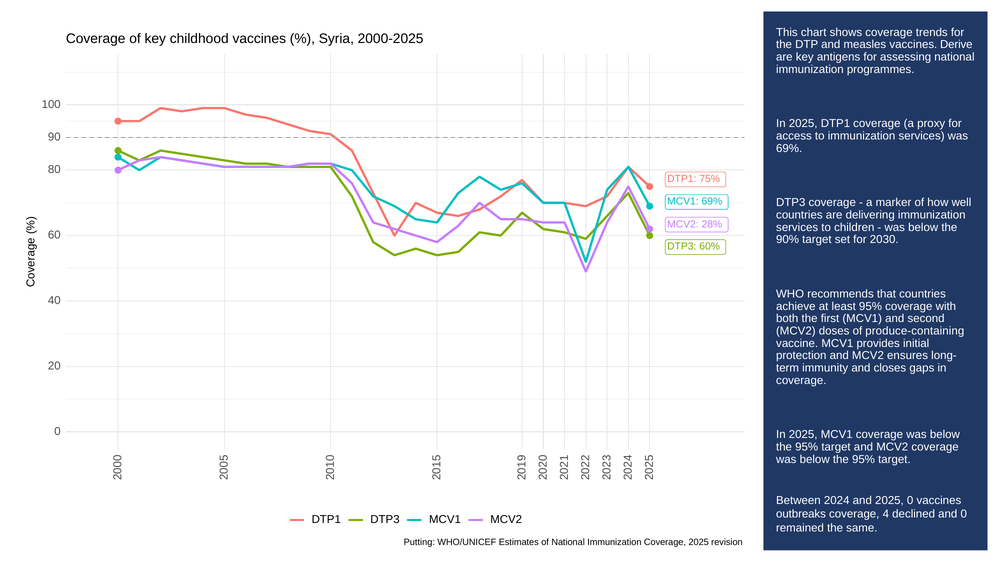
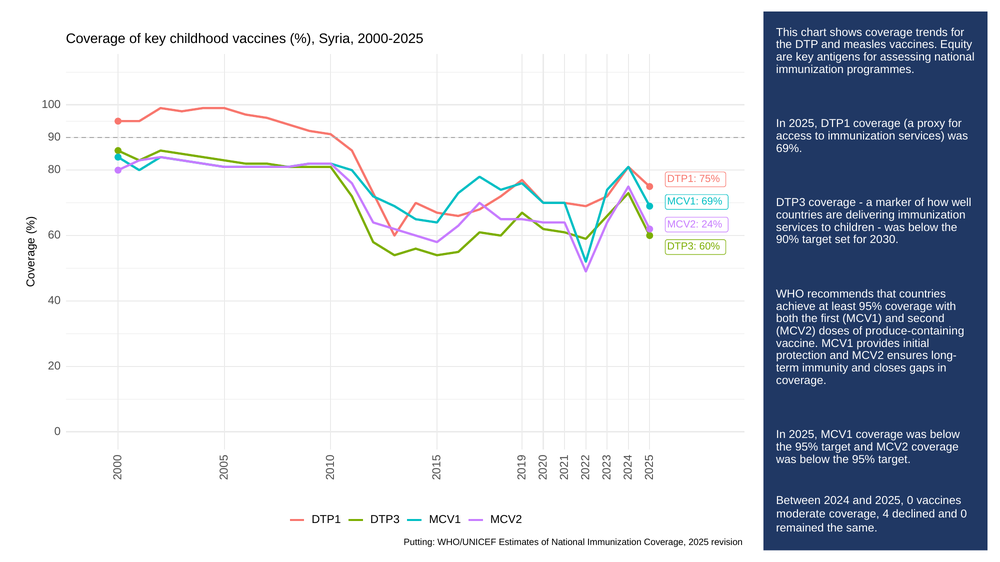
Derive: Derive -> Equity
28%: 28% -> 24%
outbreaks: outbreaks -> moderate
